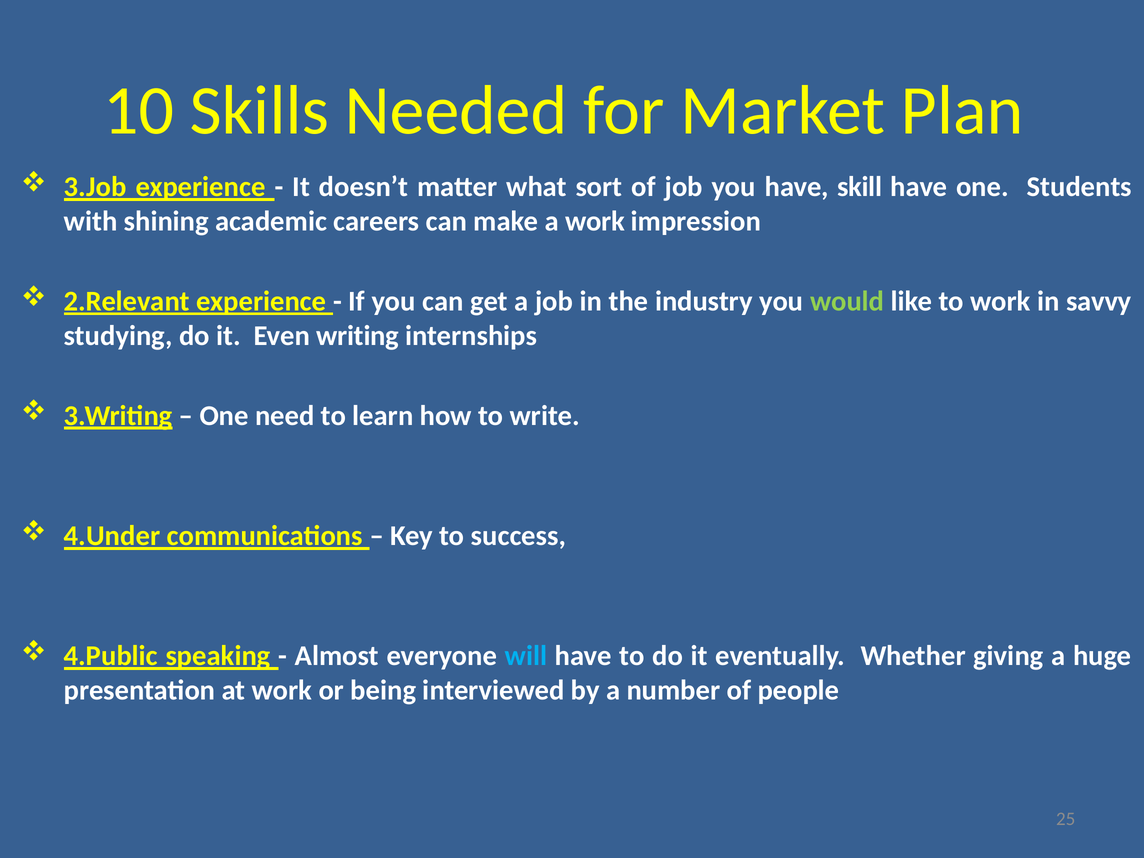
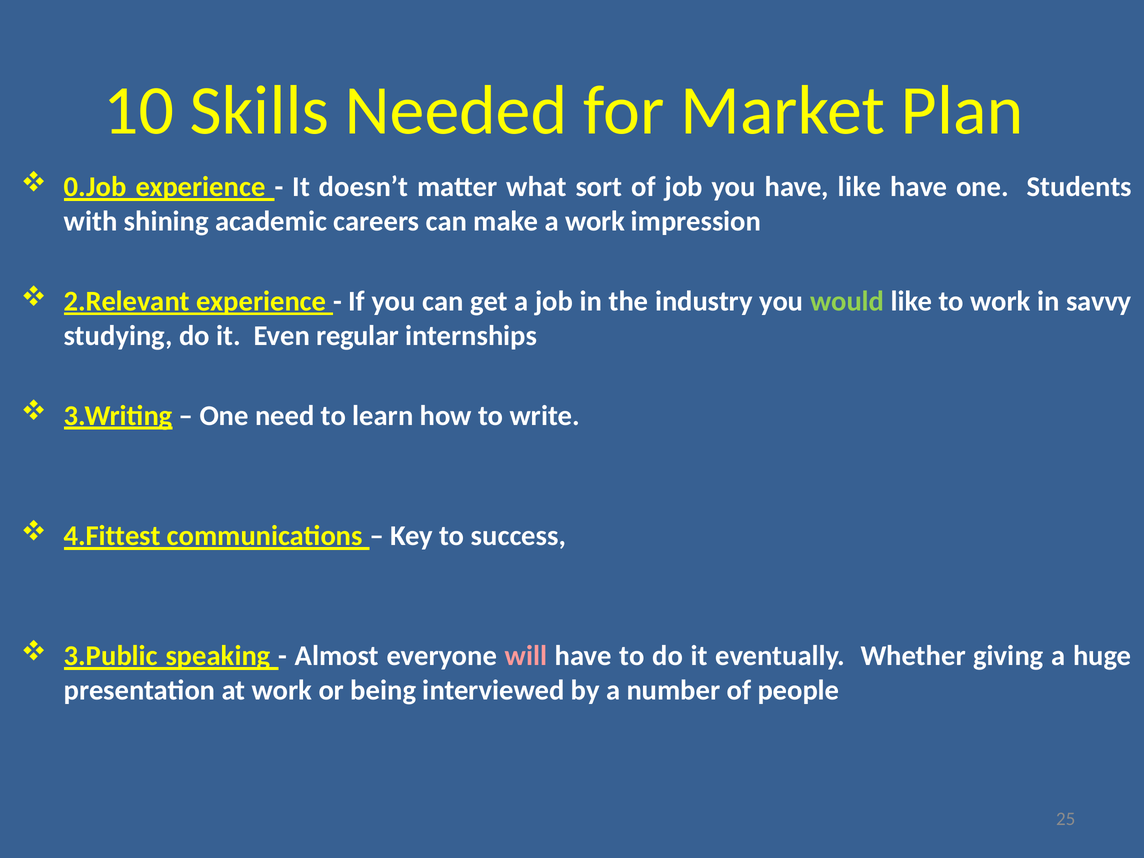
3.Job: 3.Job -> 0.Job
have skill: skill -> like
writing: writing -> regular
4.Under: 4.Under -> 4.Fittest
4.Public: 4.Public -> 3.Public
will colour: light blue -> pink
